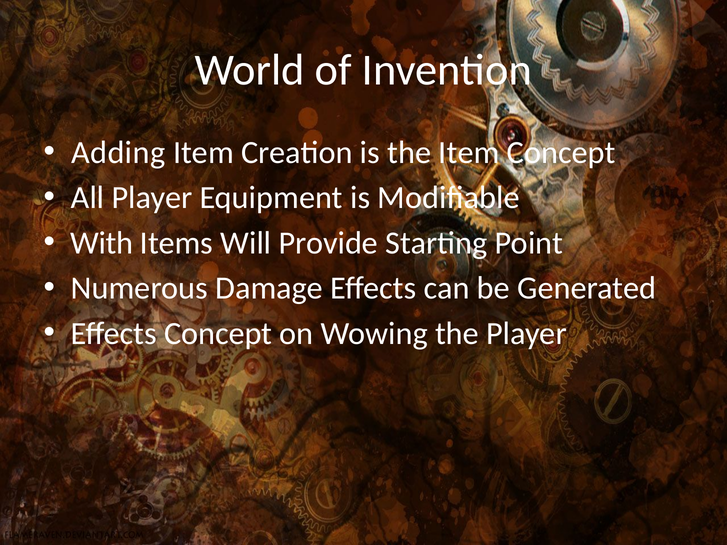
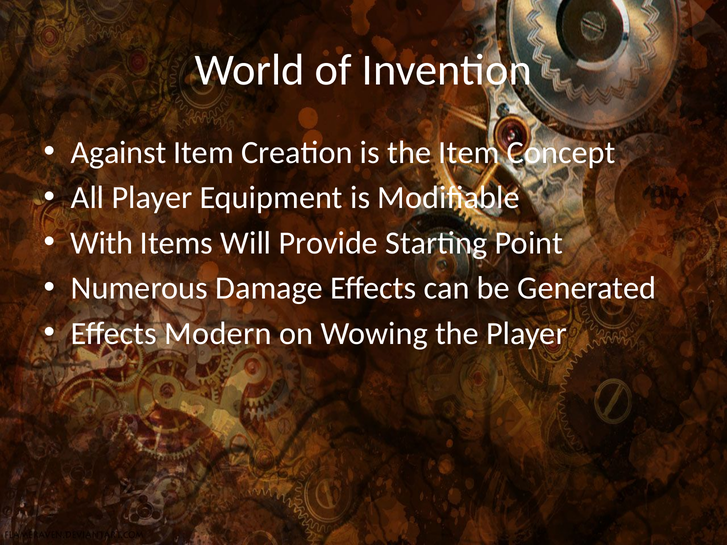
Adding: Adding -> Against
Effects Concept: Concept -> Modern
